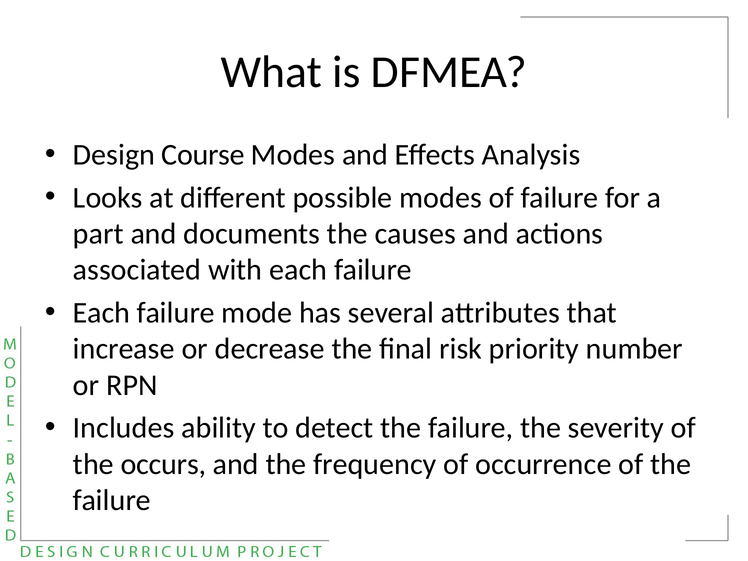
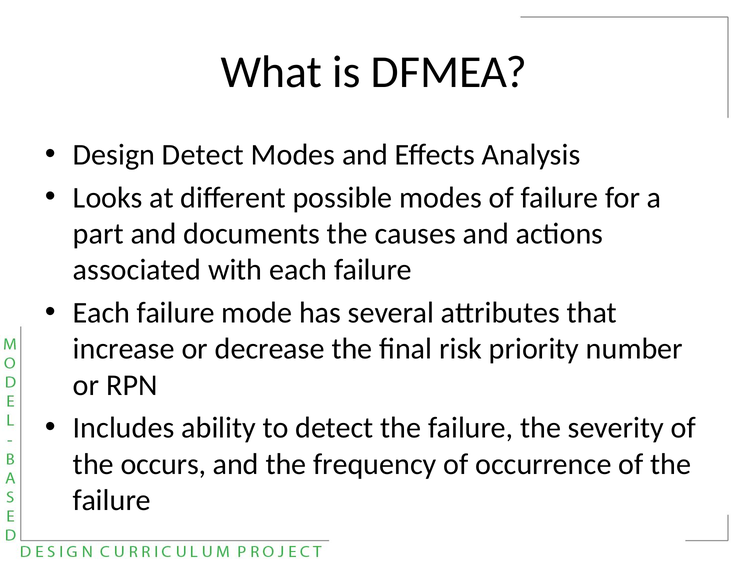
Design Course: Course -> Detect
